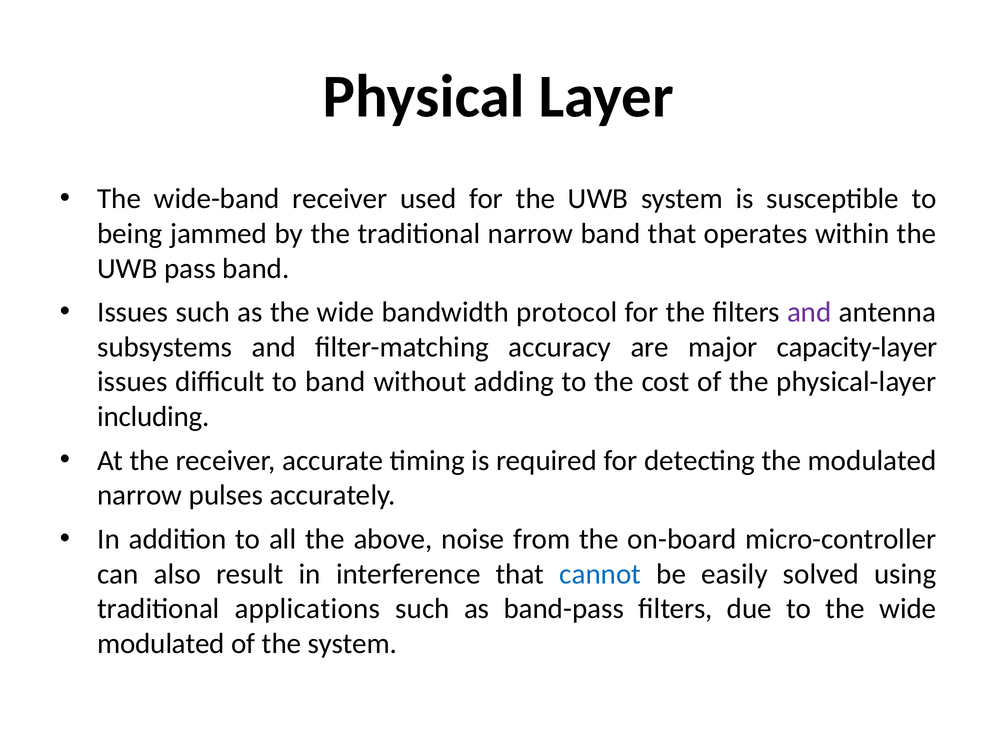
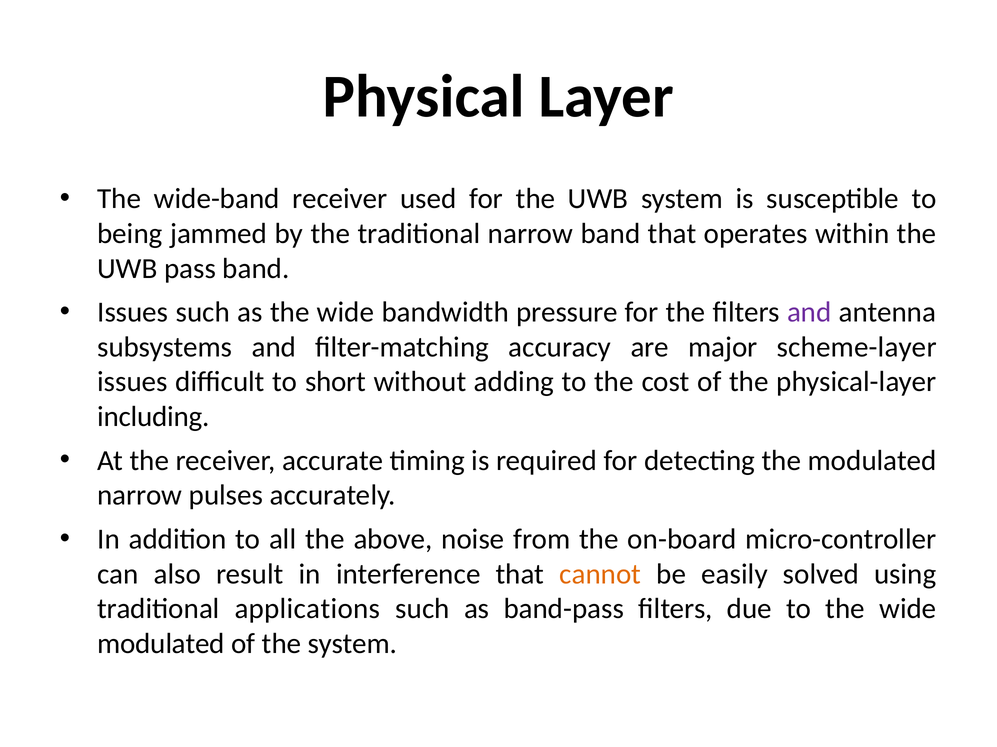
protocol: protocol -> pressure
capacity-layer: capacity-layer -> scheme-layer
to band: band -> short
cannot colour: blue -> orange
